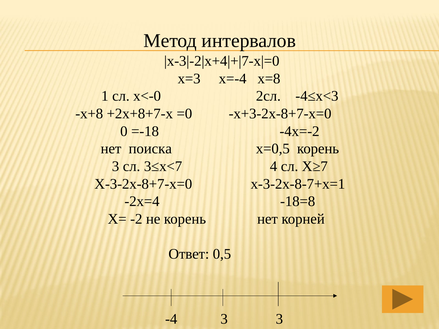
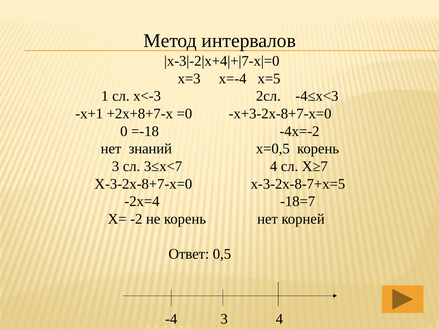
x=8: x=8 -> x=5
x<-0: x<-0 -> x<-3
x+8: x+8 -> x+1
поиска: поиска -> знаний
x-3-2x-8-7+x=1: x-3-2x-8-7+x=1 -> x-3-2x-8-7+x=5
-18=8: -18=8 -> -18=7
3 3: 3 -> 4
